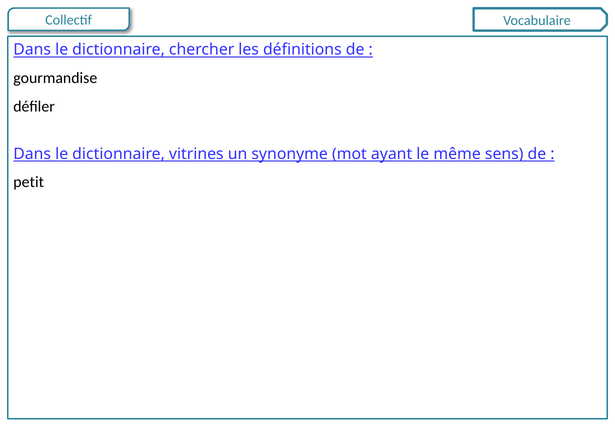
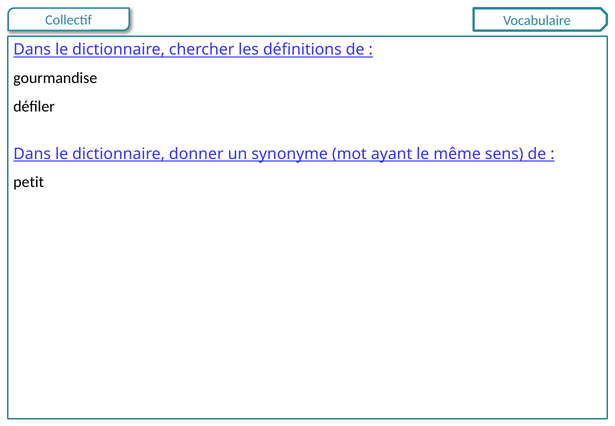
vitrines: vitrines -> donner
